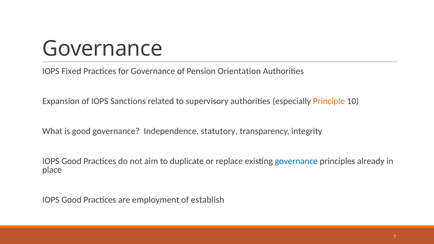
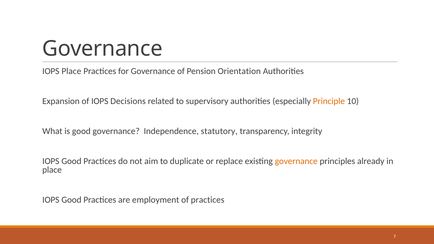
IOPS Fixed: Fixed -> Place
Sanctions: Sanctions -> Decisions
governance at (296, 161) colour: blue -> orange
of establish: establish -> practices
